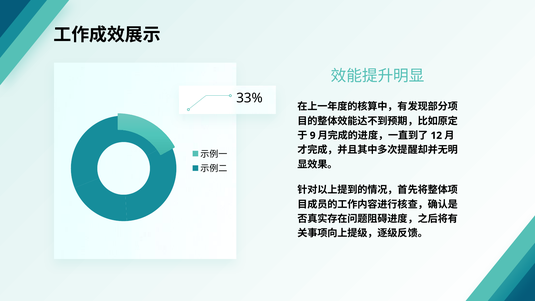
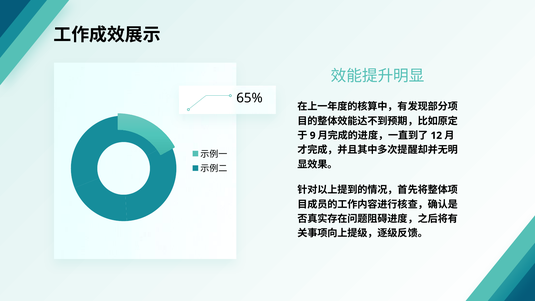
33%: 33% -> 65%
